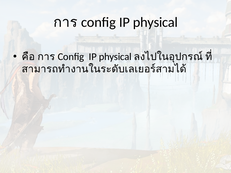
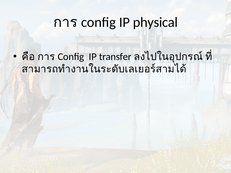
physical at (115, 57): physical -> transfer
